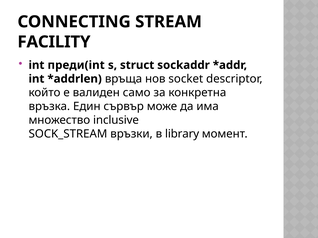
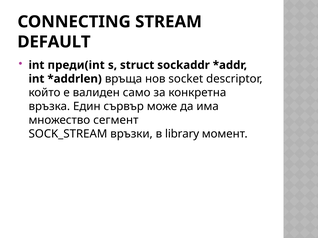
FACILITY: FACILITY -> DEFAULT
inclusive: inclusive -> сегмент
